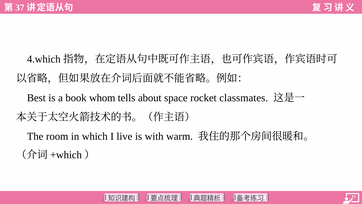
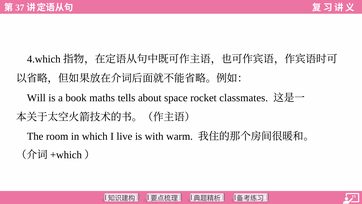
Best: Best -> Will
whom: whom -> maths
